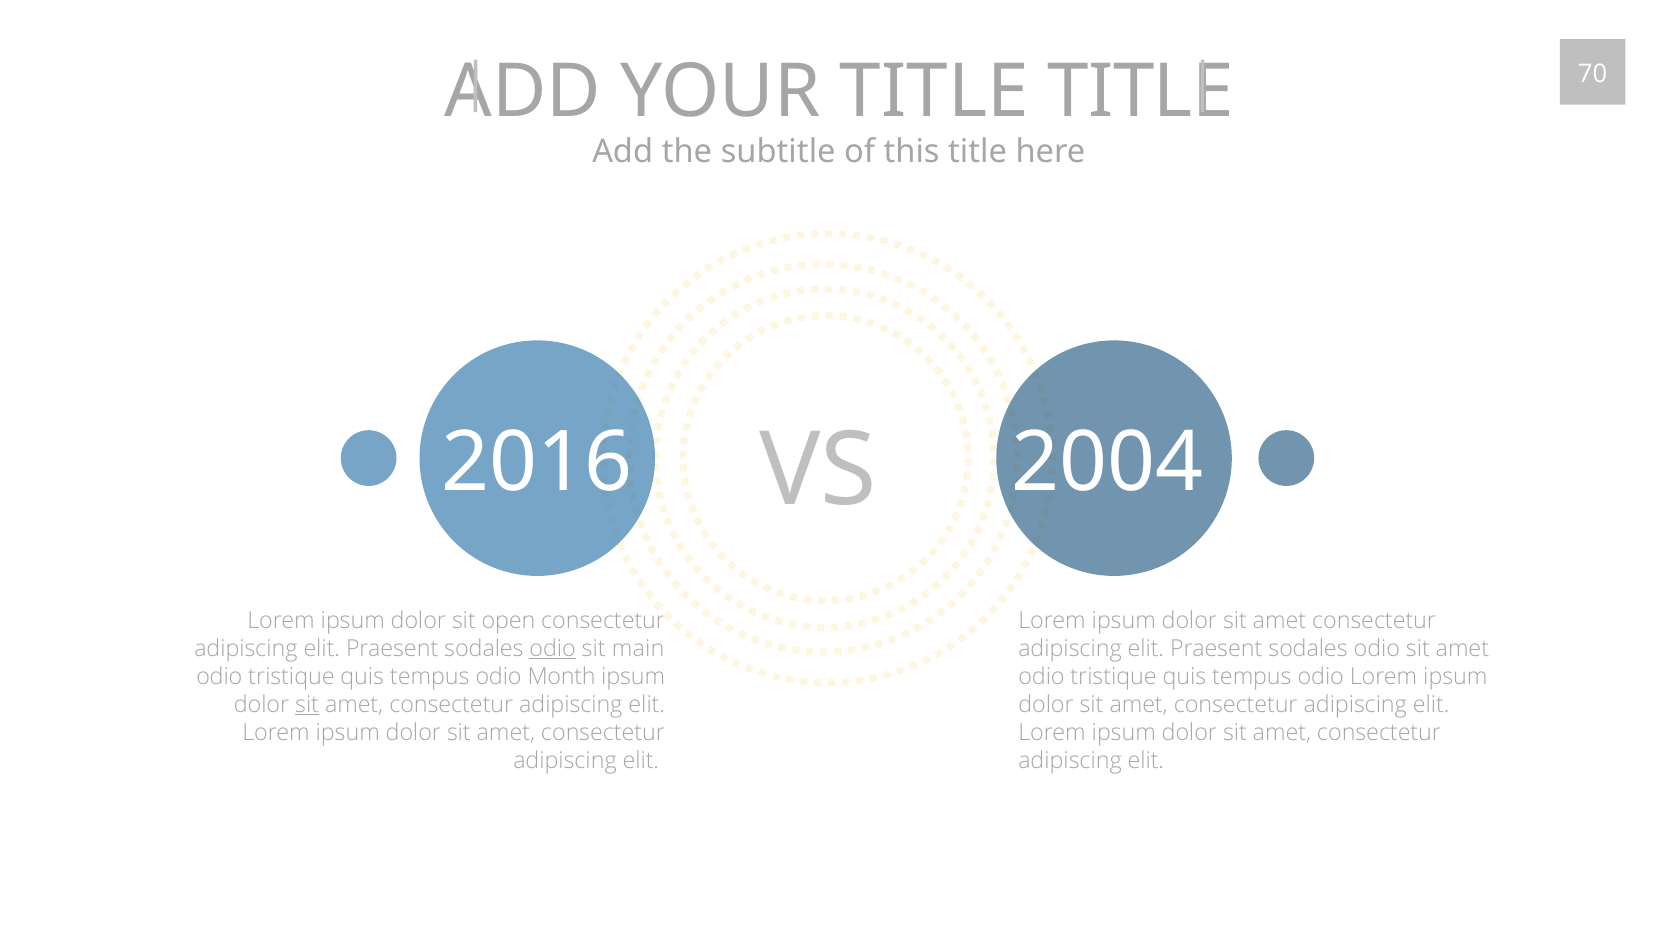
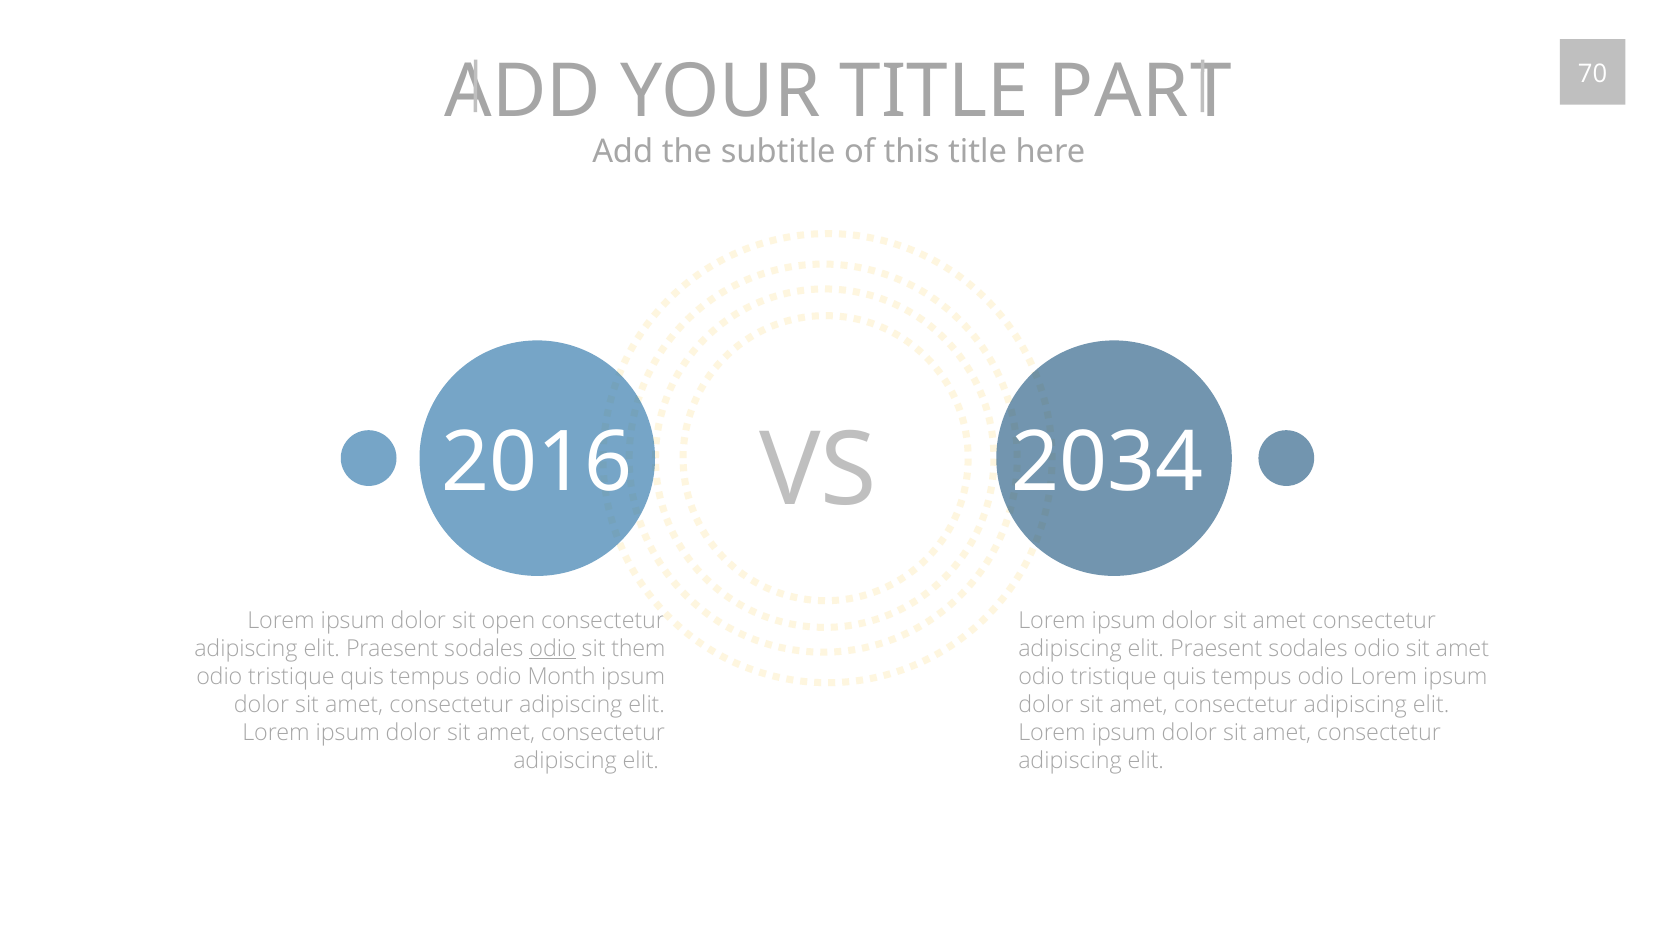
TITLE TITLE: TITLE -> PART
2004: 2004 -> 2034
main: main -> them
sit at (307, 705) underline: present -> none
